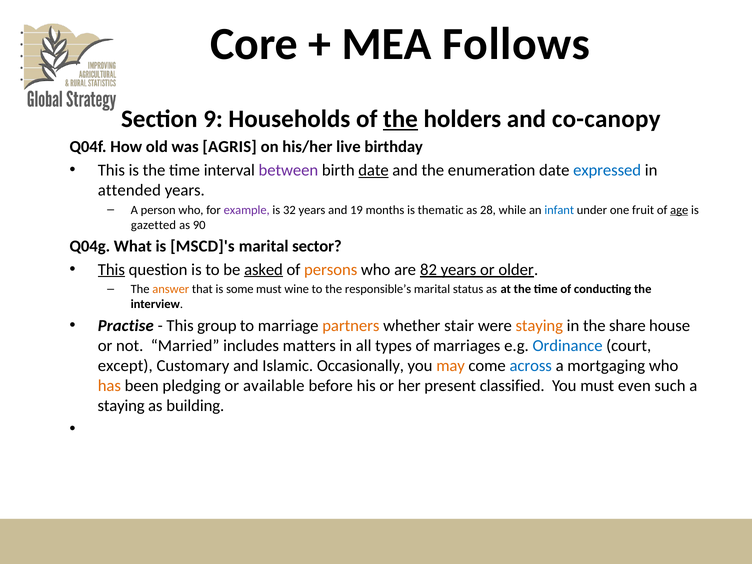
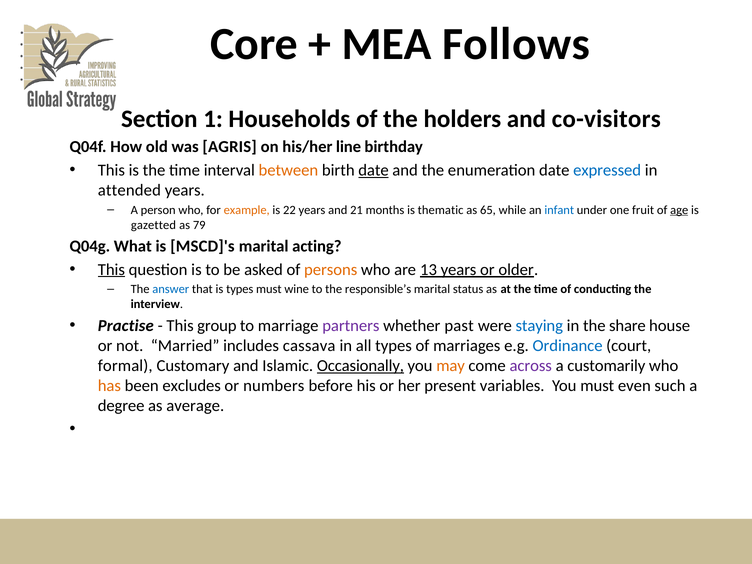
9: 9 -> 1
the at (400, 119) underline: present -> none
co-canopy: co-canopy -> co-visitors
live: live -> line
between colour: purple -> orange
example colour: purple -> orange
32: 32 -> 22
19: 19 -> 21
28: 28 -> 65
90: 90 -> 79
sector: sector -> acting
asked underline: present -> none
82: 82 -> 13
answer colour: orange -> blue
is some: some -> types
partners colour: orange -> purple
stair: stair -> past
staying at (539, 326) colour: orange -> blue
matters: matters -> cassava
except: except -> formal
Occasionally underline: none -> present
across colour: blue -> purple
mortgaging: mortgaging -> customarily
pledging: pledging -> excludes
available: available -> numbers
classified: classified -> variables
staying at (121, 406): staying -> degree
building: building -> average
